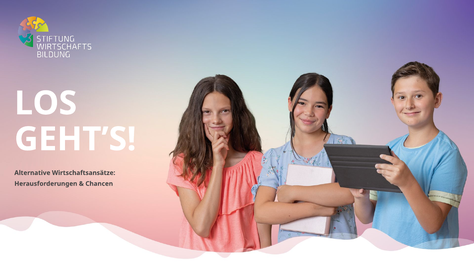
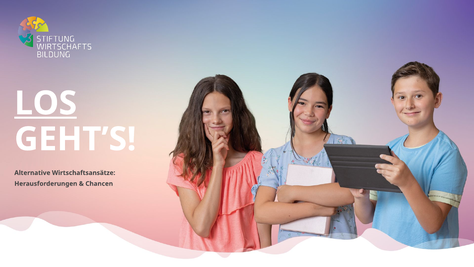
LOS underline: none -> present
